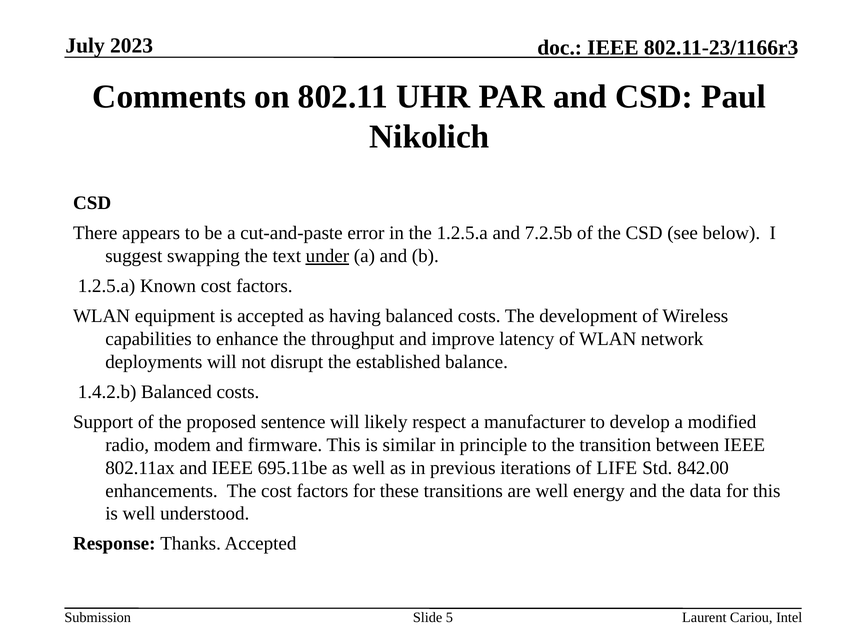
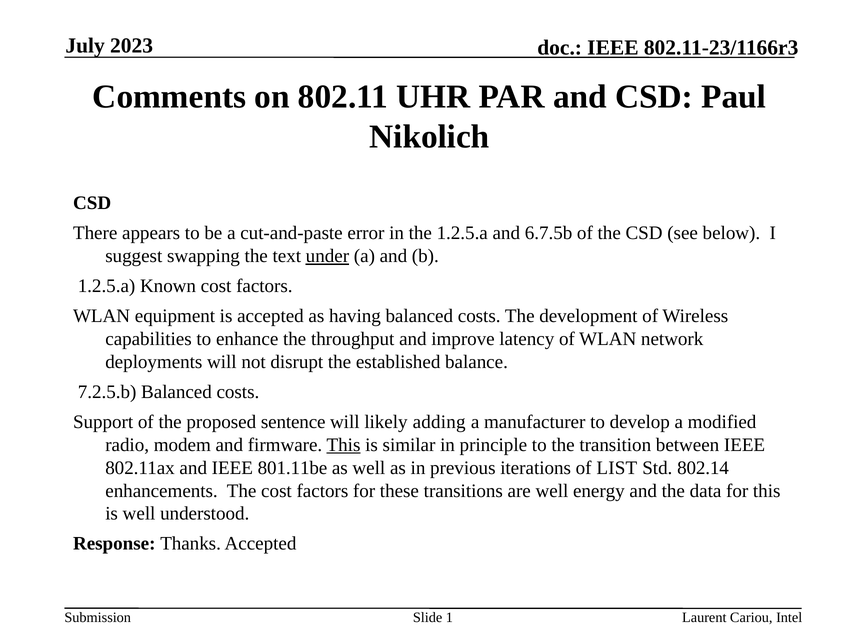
7.2.5b: 7.2.5b -> 6.7.5b
1.4.2.b: 1.4.2.b -> 7.2.5.b
respect: respect -> adding
This at (344, 445) underline: none -> present
695.11be: 695.11be -> 801.11be
LIFE: LIFE -> LIST
842.00: 842.00 -> 802.14
5: 5 -> 1
